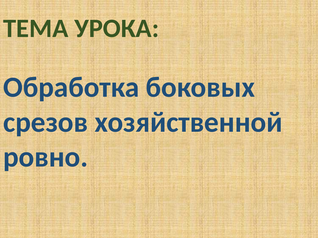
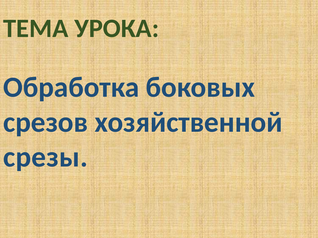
ровно: ровно -> срезы
